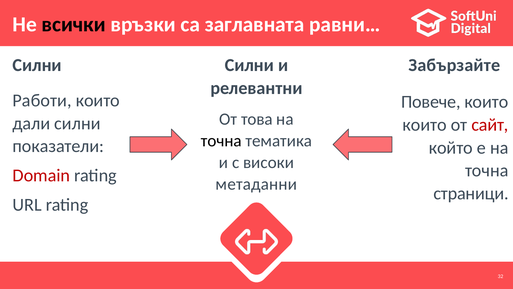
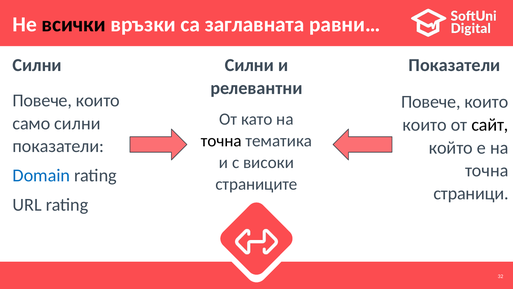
Забързайте at (454, 65): Забързайте -> Показатели
Работи at (42, 100): Работи -> Повече
това: това -> като
дали: дали -> само
сайт colour: red -> black
Domain colour: red -> blue
метаданни: метаданни -> страниците
